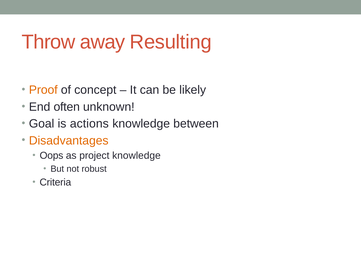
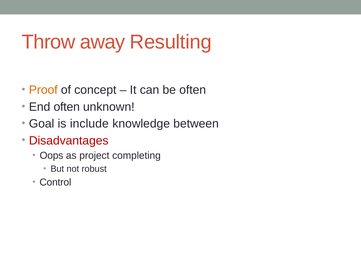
be likely: likely -> often
actions: actions -> include
Disadvantages colour: orange -> red
project knowledge: knowledge -> completing
Criteria: Criteria -> Control
